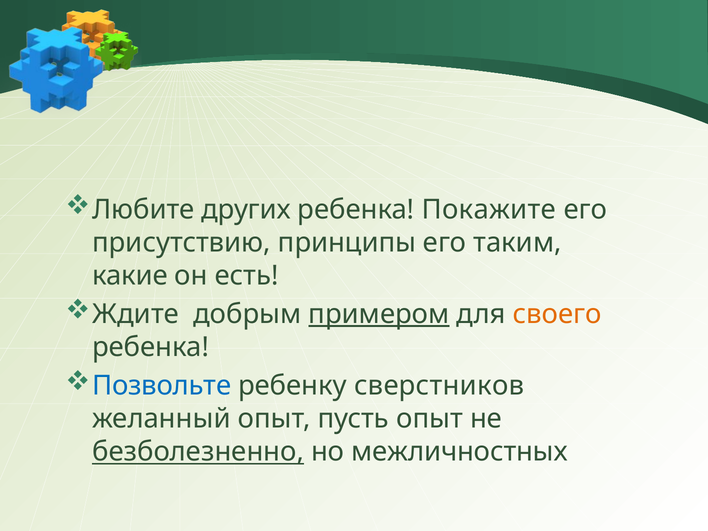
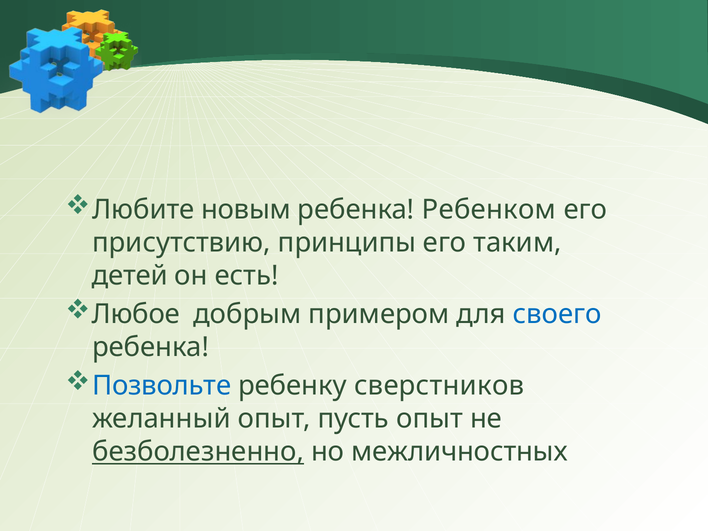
других: других -> новым
Покажите: Покажите -> Ребенком
какие: какие -> детей
Ждите: Ждите -> Любое
примером underline: present -> none
своего colour: orange -> blue
